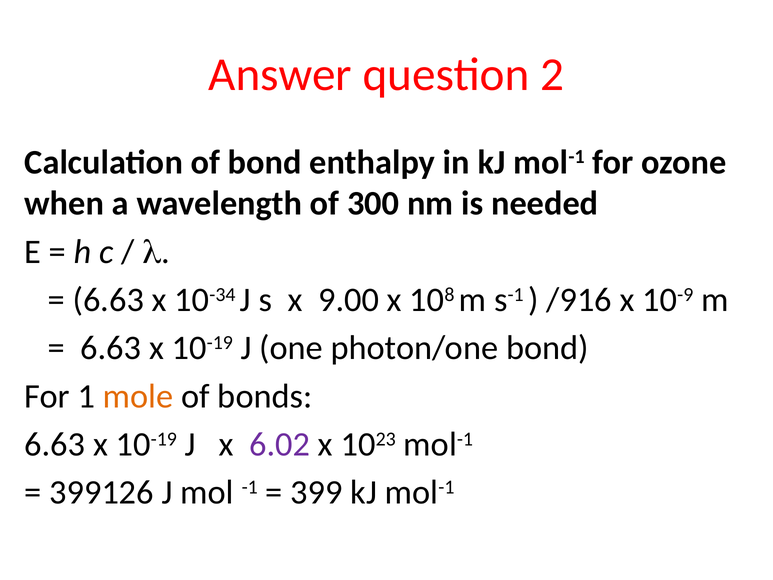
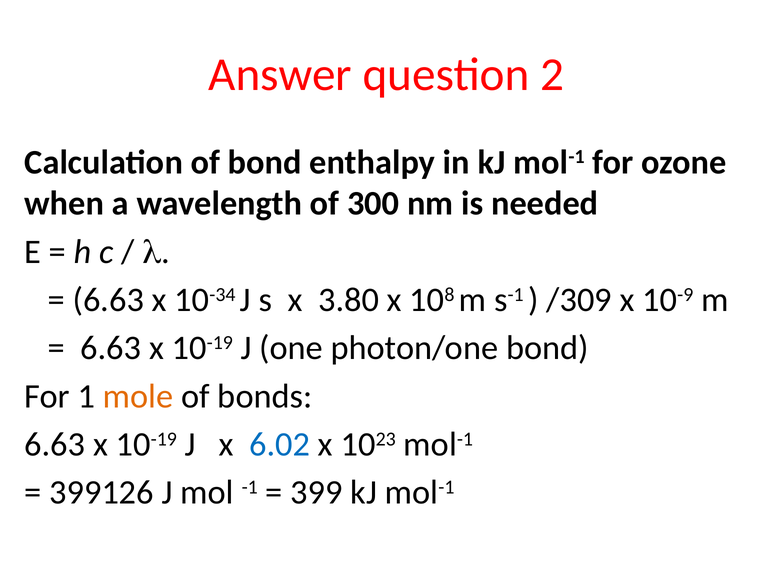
9.00: 9.00 -> 3.80
/916: /916 -> /309
6.02 colour: purple -> blue
